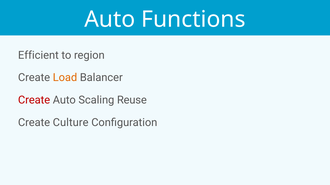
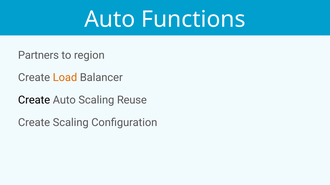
Efficient: Efficient -> Partners
Create at (34, 100) colour: red -> black
Create Culture: Culture -> Scaling
